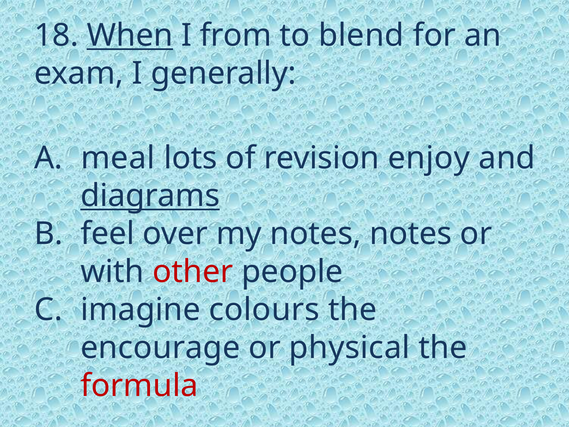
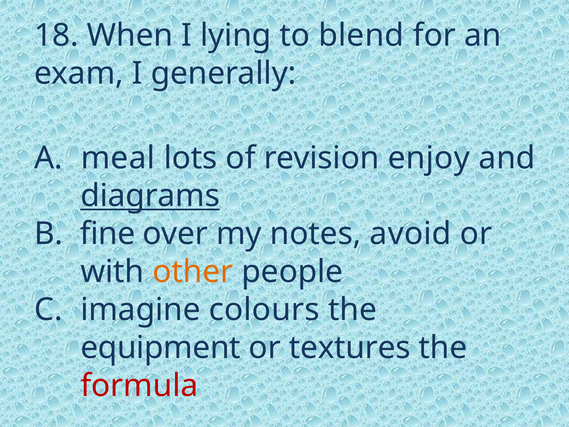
When underline: present -> none
from: from -> lying
feel: feel -> fine
notes notes: notes -> avoid
other colour: red -> orange
encourage: encourage -> equipment
physical: physical -> textures
